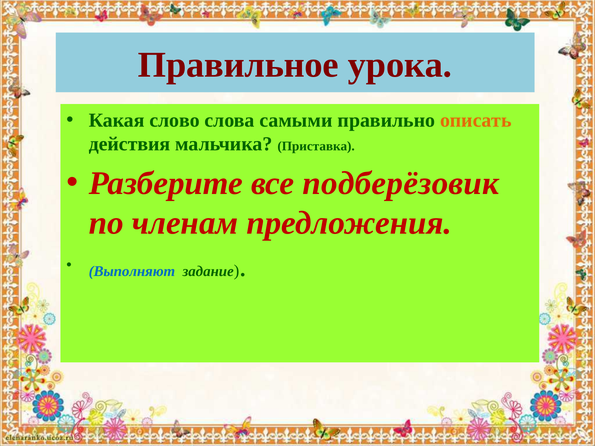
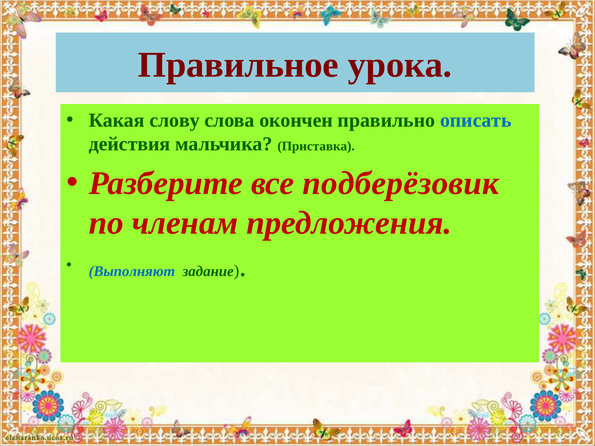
слово: слово -> слову
самыми: самыми -> окончен
описать colour: orange -> blue
